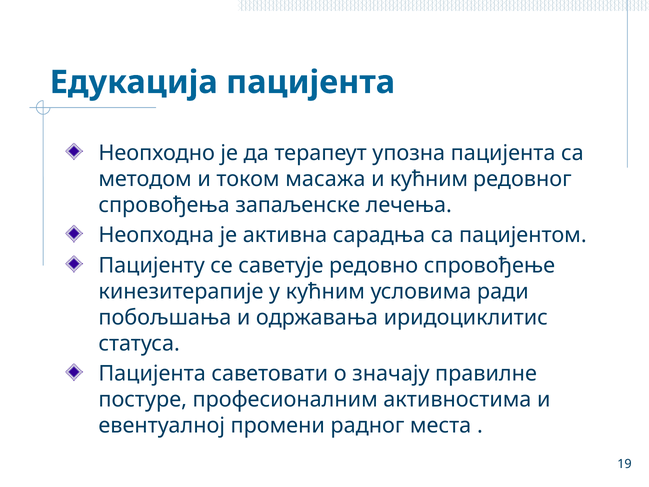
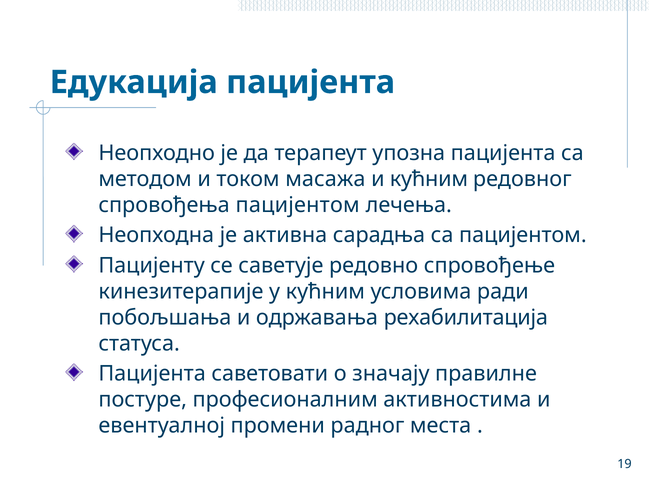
спровођења запаљенске: запаљенске -> пацијентом
иридоциклитис: иридоциклитис -> рехабилитација
